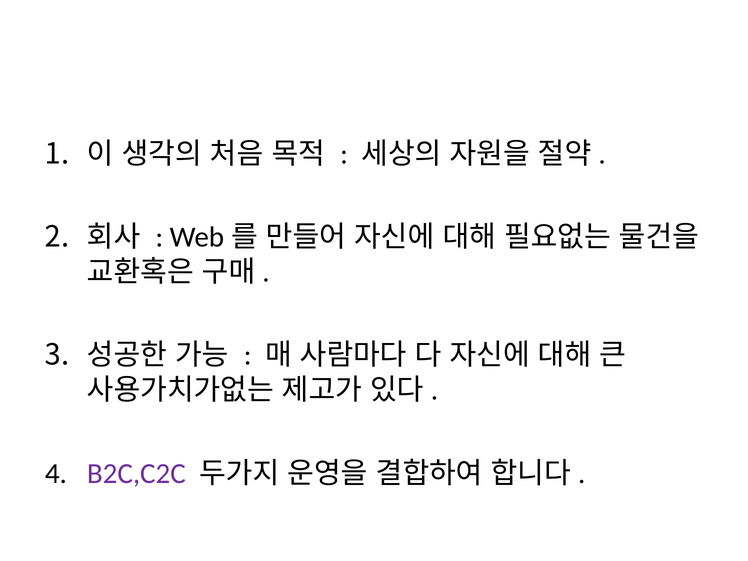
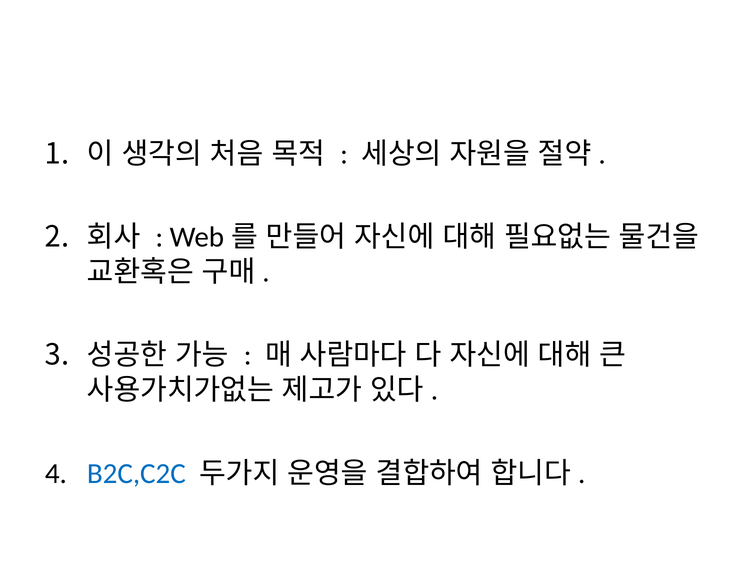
B2C,C2C colour: purple -> blue
